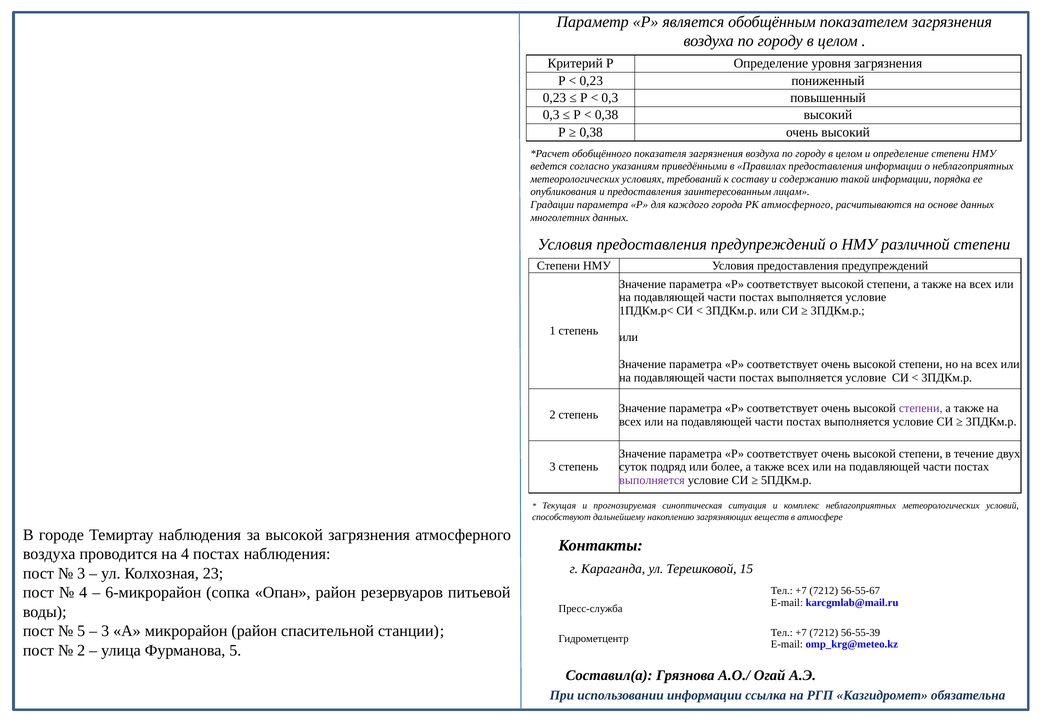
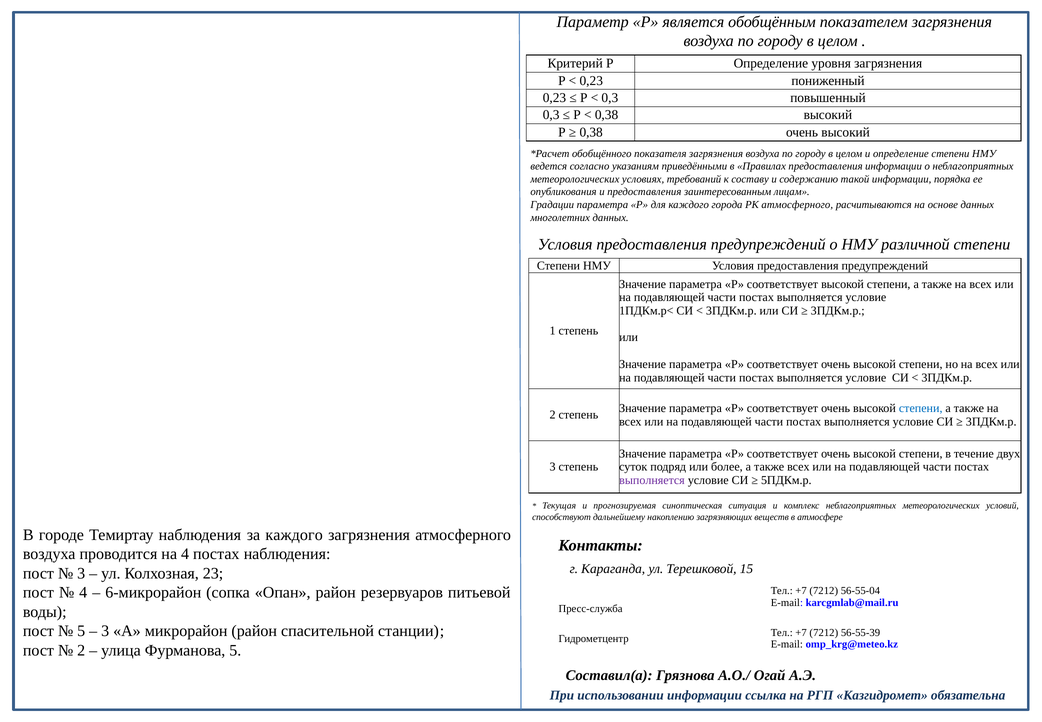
степени at (921, 408) colour: purple -> blue
за высокой: высокой -> каждого
56-55-67: 56-55-67 -> 56-55-04
